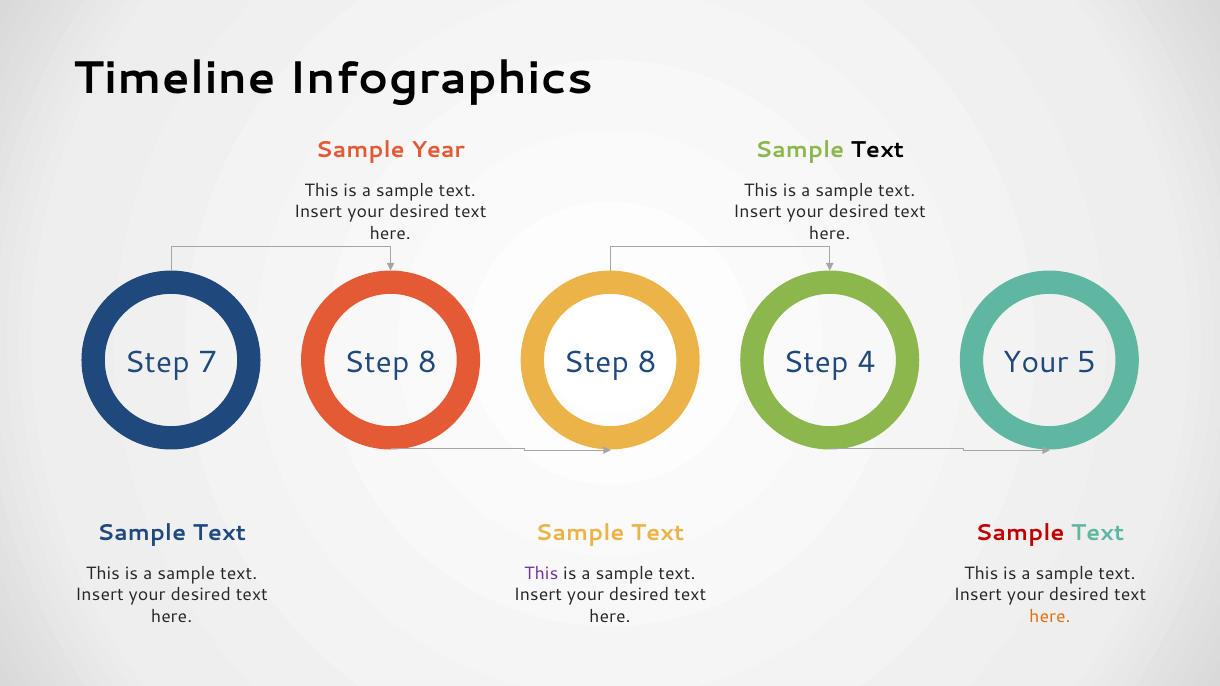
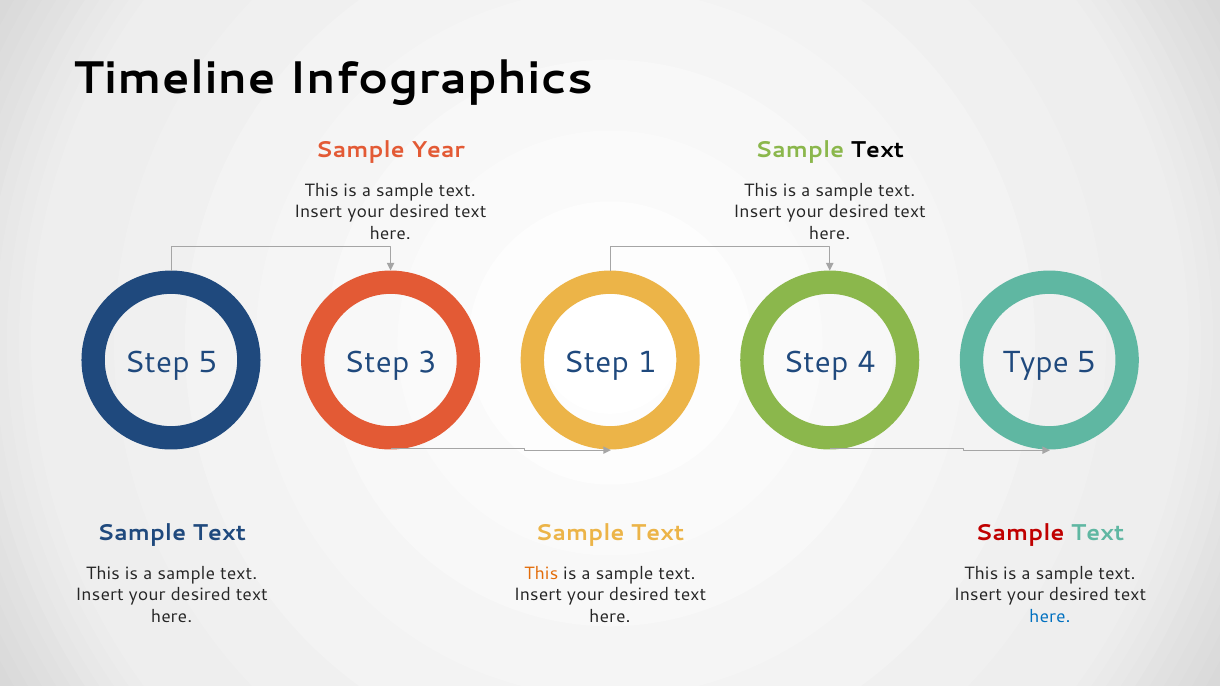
Step 7: 7 -> 5
8 at (427, 362): 8 -> 3
8 at (647, 362): 8 -> 1
4 Your: Your -> Type
This at (541, 574) colour: purple -> orange
here at (1050, 617) colour: orange -> blue
